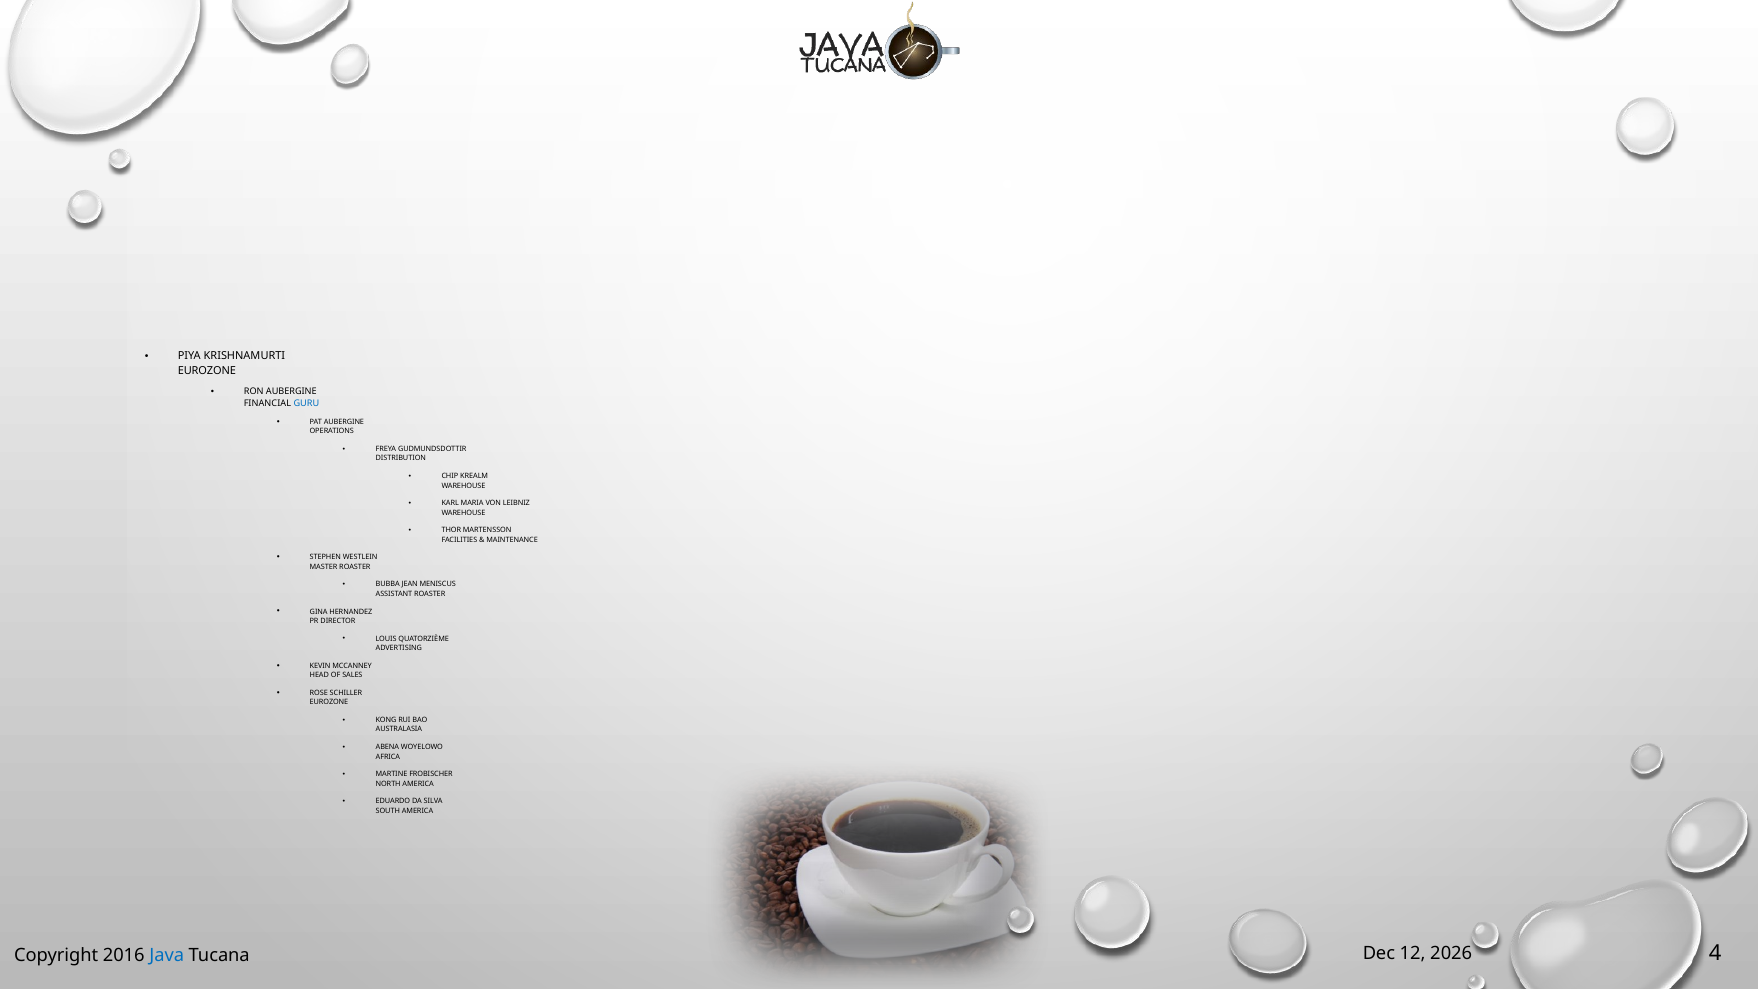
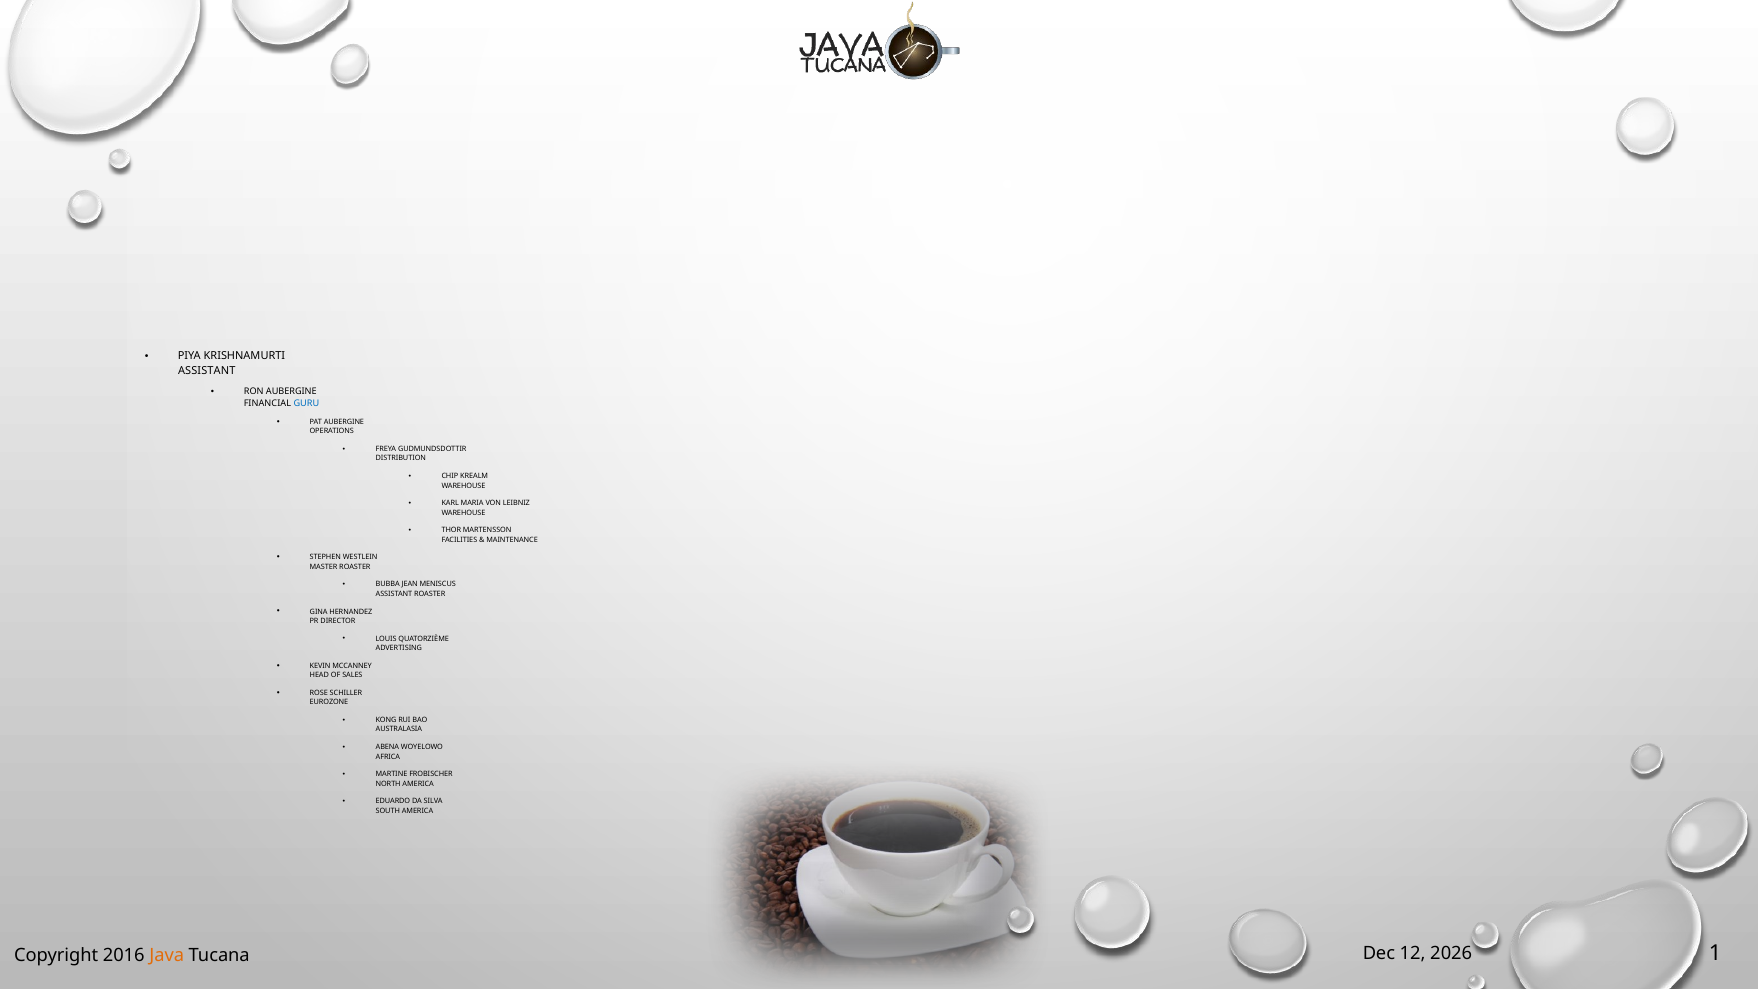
EUROZONE at (207, 371): EUROZONE -> ASSISTANT
Java colour: blue -> orange
4: 4 -> 1
